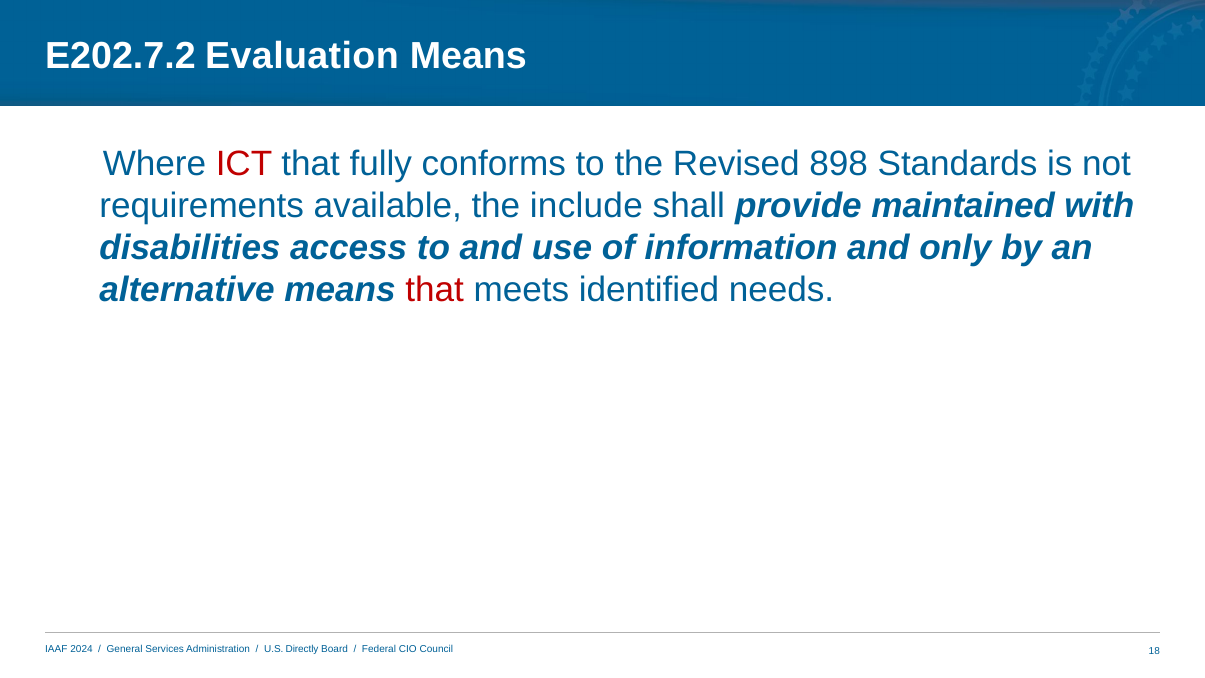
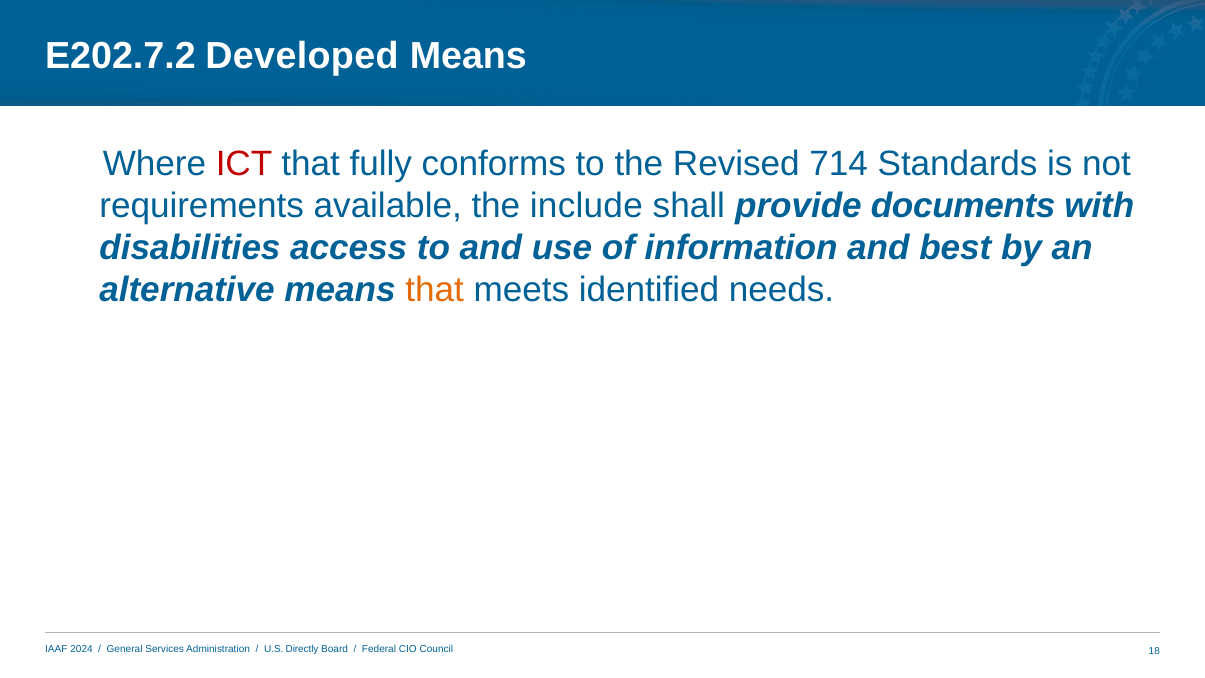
Evaluation: Evaluation -> Developed
898: 898 -> 714
maintained: maintained -> documents
only: only -> best
that at (435, 290) colour: red -> orange
